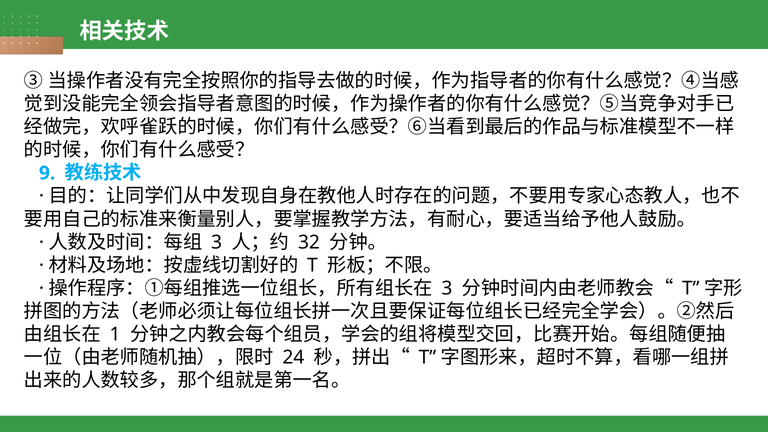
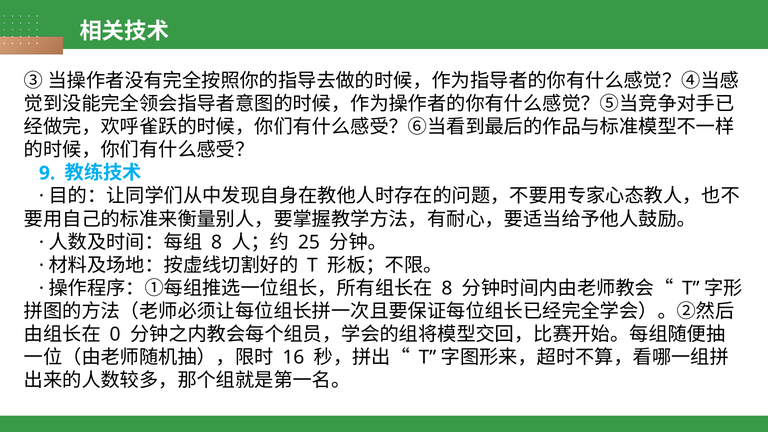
3 at (217, 242): 3 -> 8
32: 32 -> 25
3 at (447, 288): 3 -> 8
1: 1 -> 0
24: 24 -> 16
